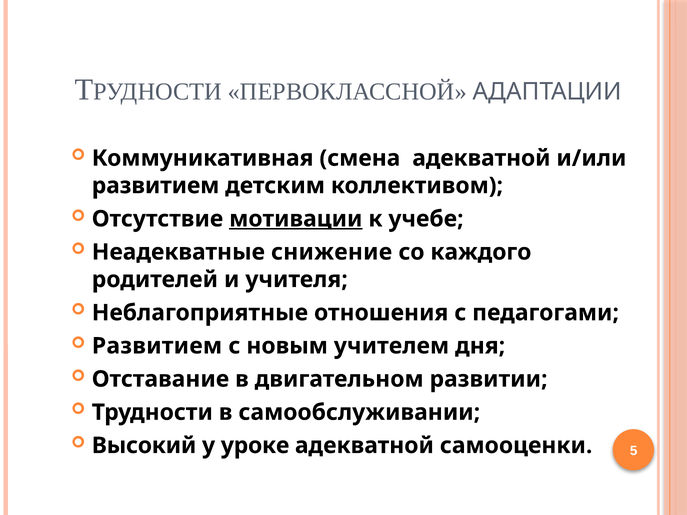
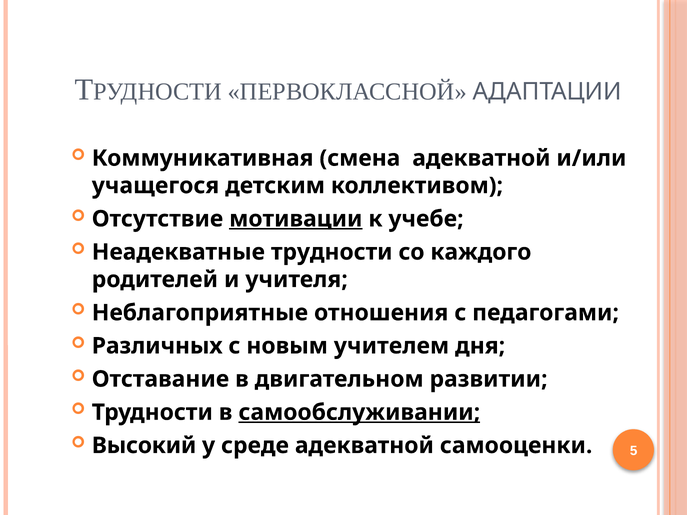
развитием at (156, 186): развитием -> учащегося
Неадекватные снижение: снижение -> трудности
Развитием at (157, 346): Развитием -> Различных
самообслуживании underline: none -> present
уроке: уроке -> среде
